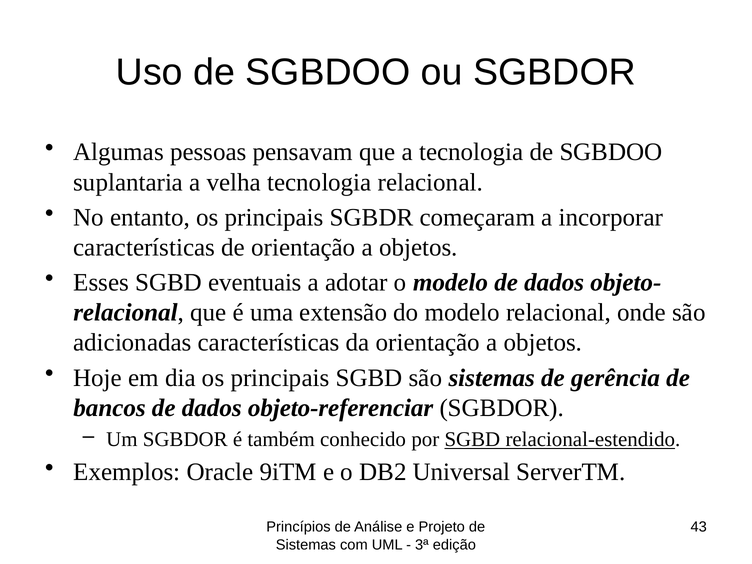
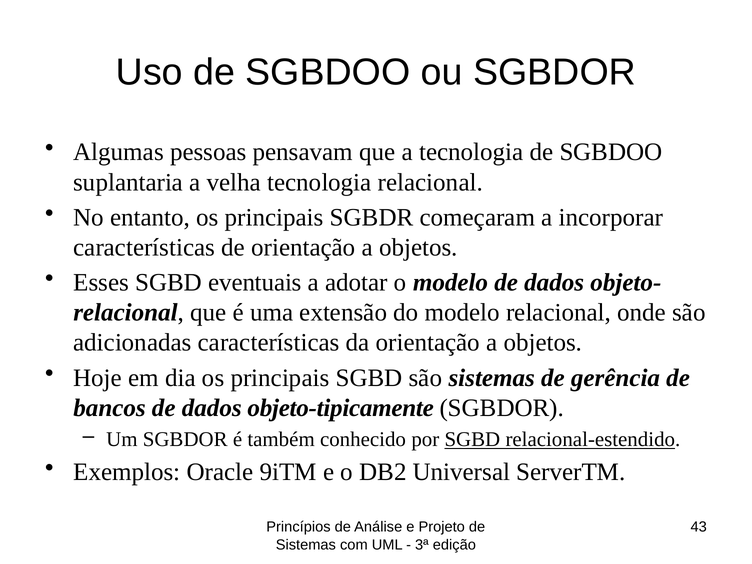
objeto-referenciar: objeto-referenciar -> objeto-tipicamente
